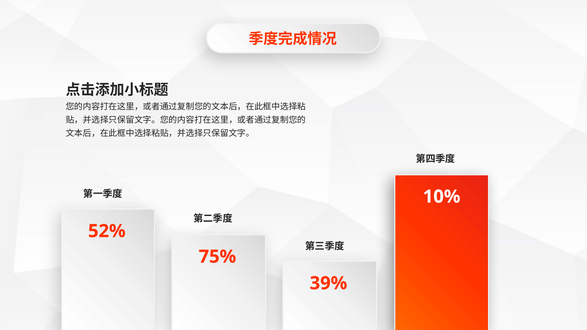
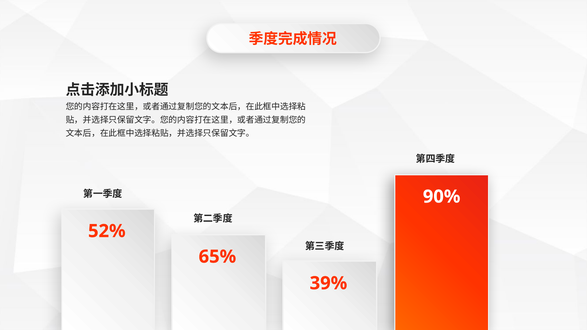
10%: 10% -> 90%
75%: 75% -> 65%
